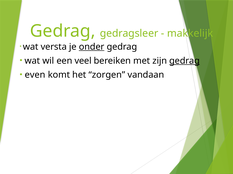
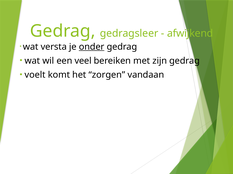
makkelijk: makkelijk -> afwijkend
gedrag at (185, 61) underline: present -> none
even: even -> voelt
